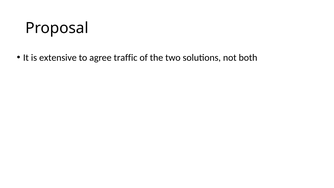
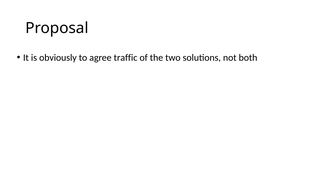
extensive: extensive -> obviously
